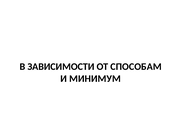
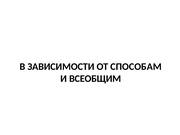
МИНИМУМ: МИНИМУМ -> ВСЕОБЩИМ
